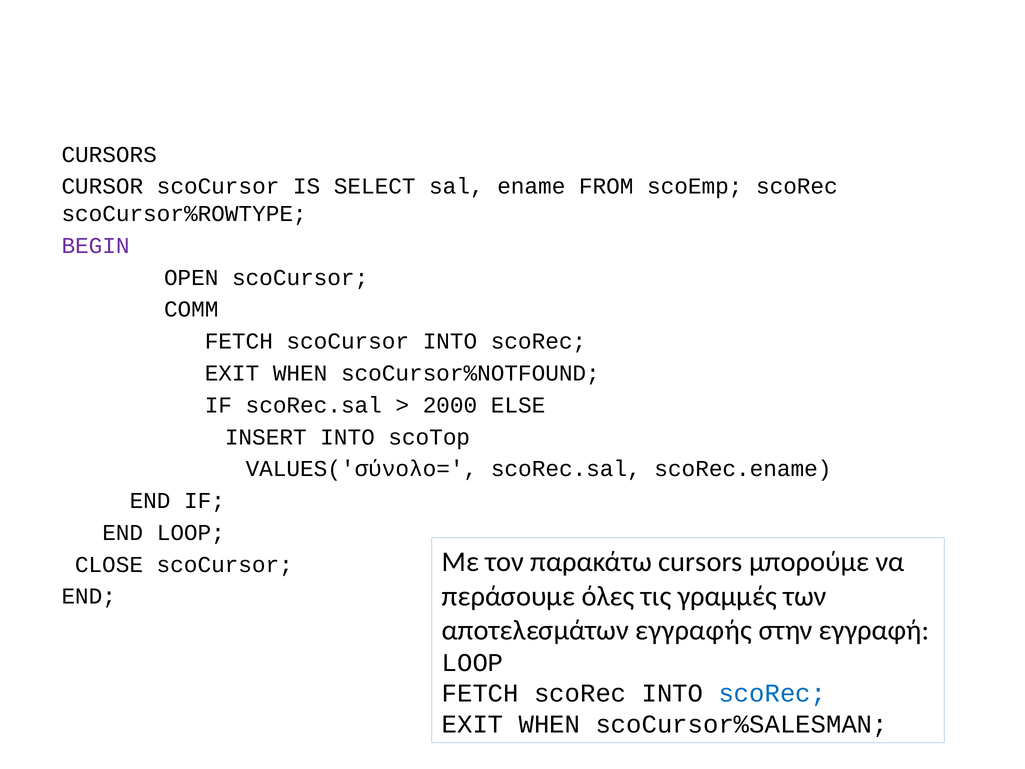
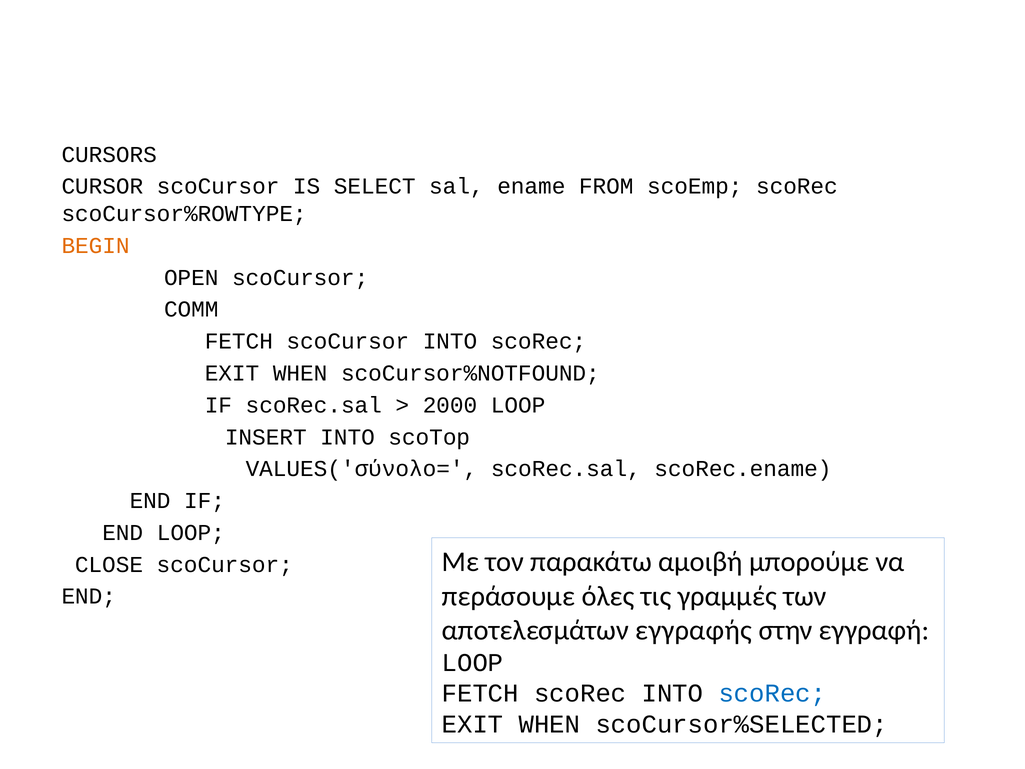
BEGIN colour: purple -> orange
2000 ELSE: ELSE -> LOOP
παρακάτω cursors: cursors -> αμοιβή
scoCursor%SALESMAN: scoCursor%SALESMAN -> scoCursor%SELECTED
